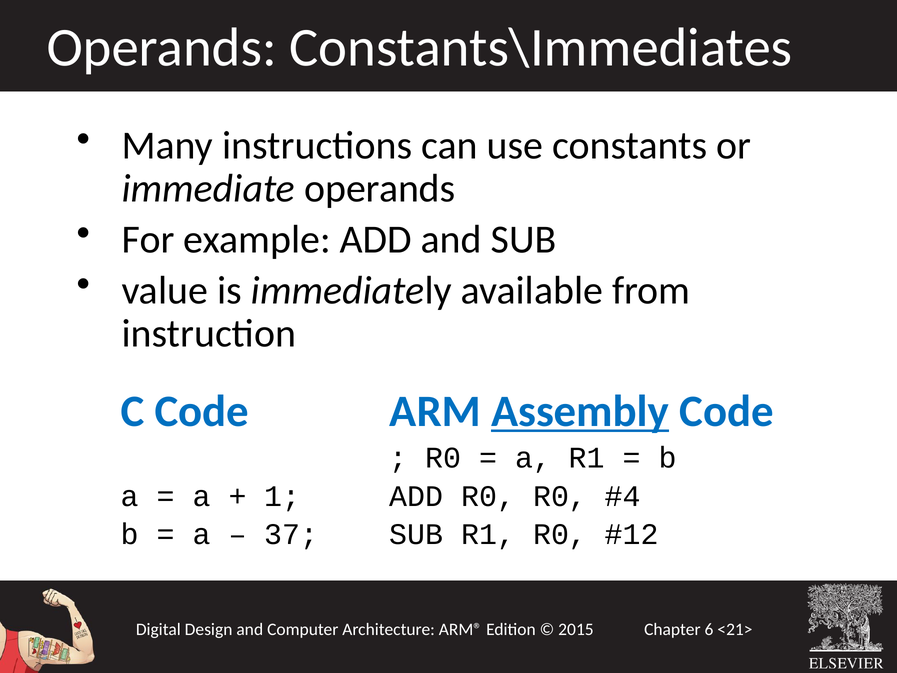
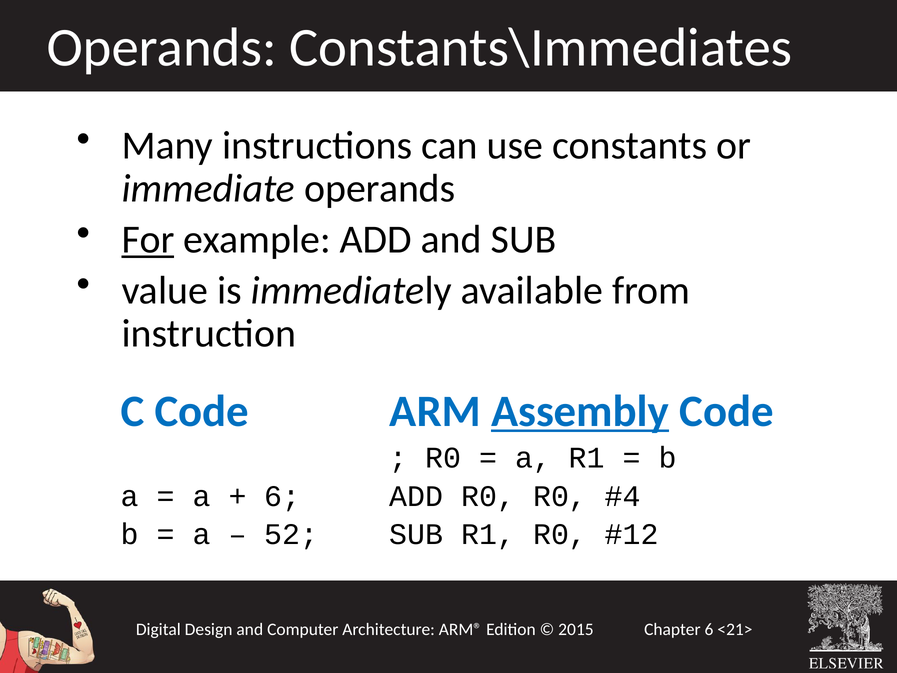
For underline: none -> present
1 at (282, 496): 1 -> 6
37: 37 -> 52
